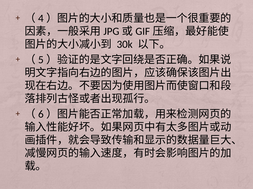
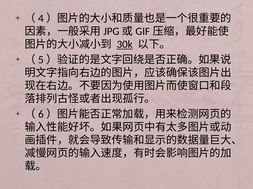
30k underline: none -> present
